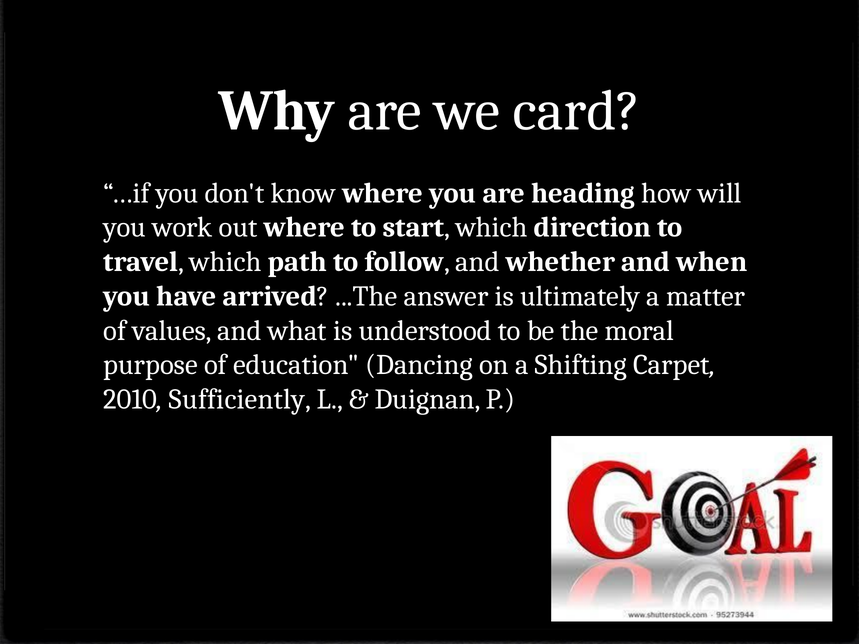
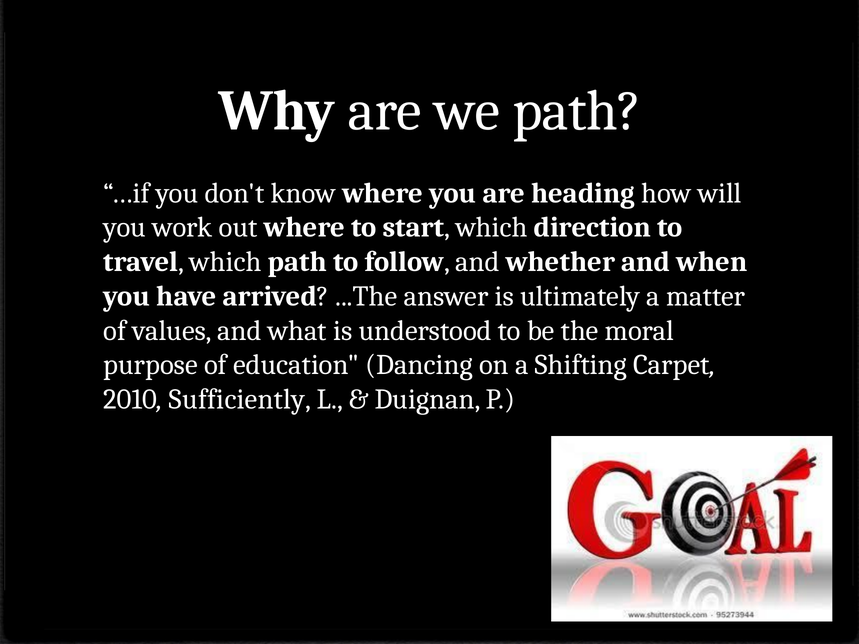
we card: card -> path
